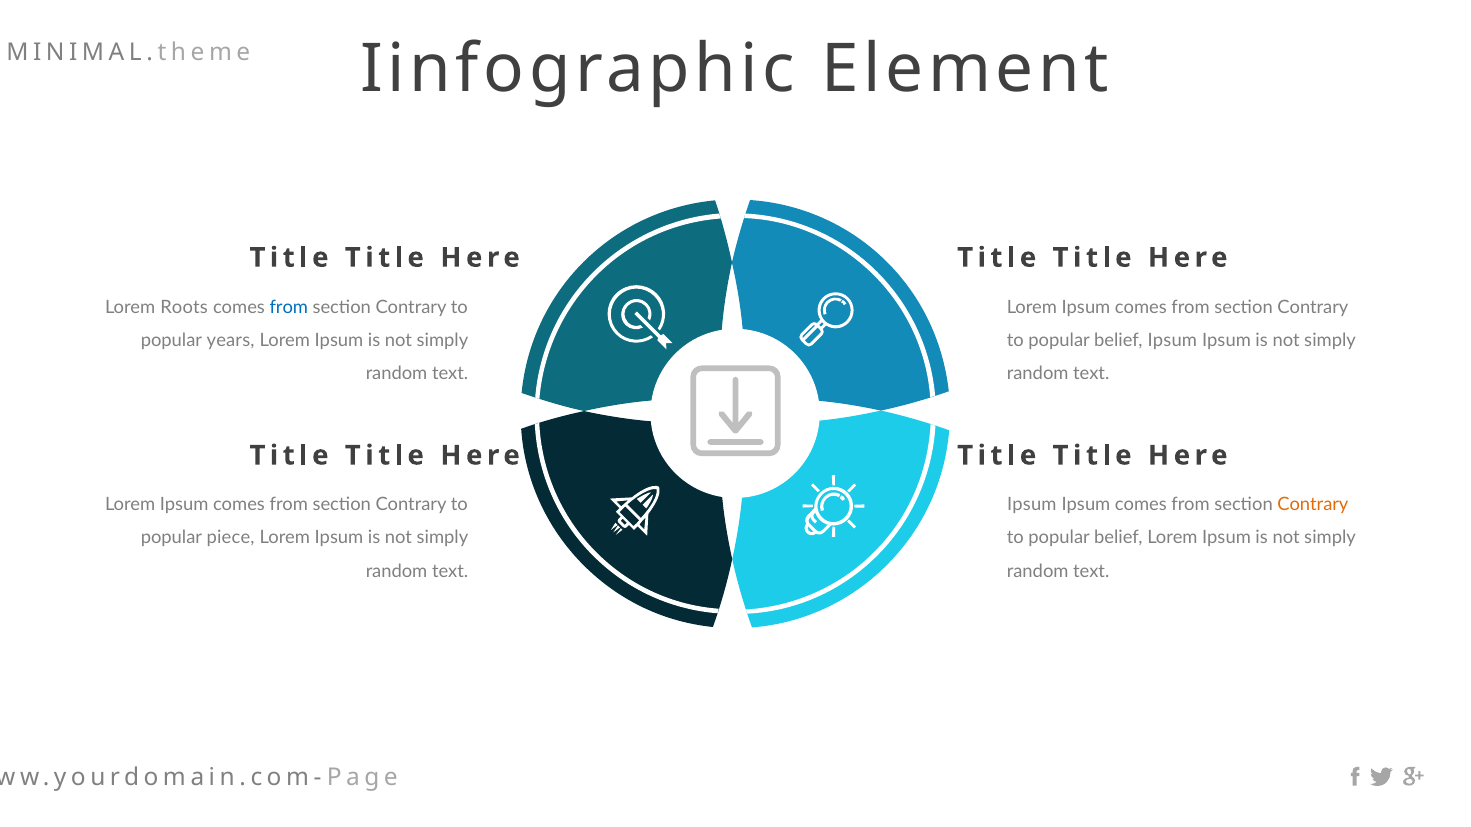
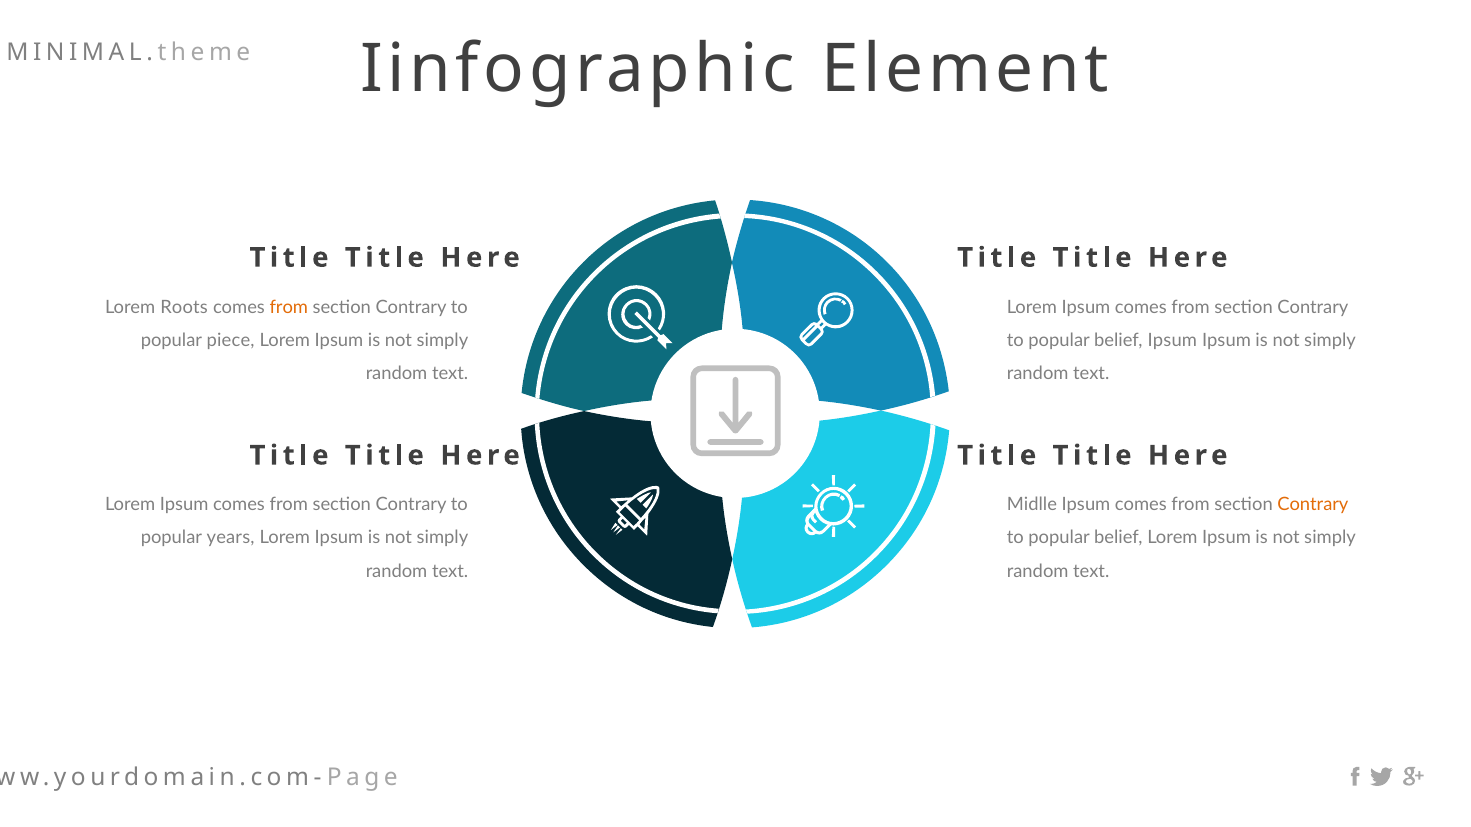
from at (289, 307) colour: blue -> orange
years: years -> piece
Ipsum at (1032, 505): Ipsum -> Midlle
piece: piece -> years
